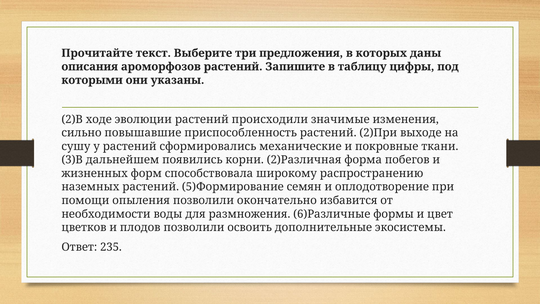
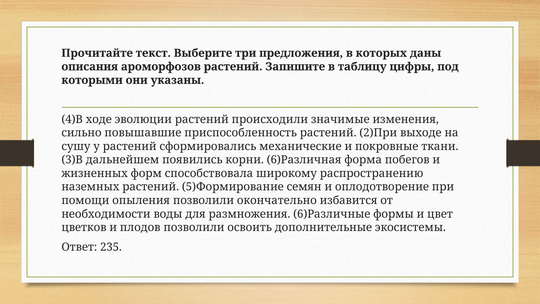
2)В: 2)В -> 4)В
2)Различная: 2)Различная -> 6)Различная
